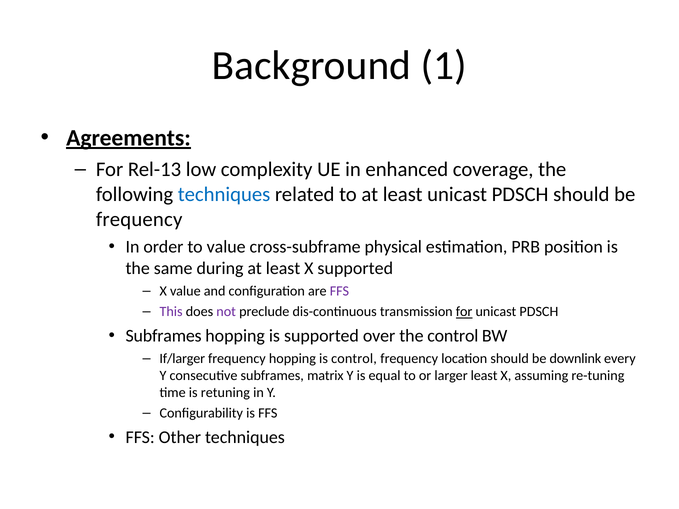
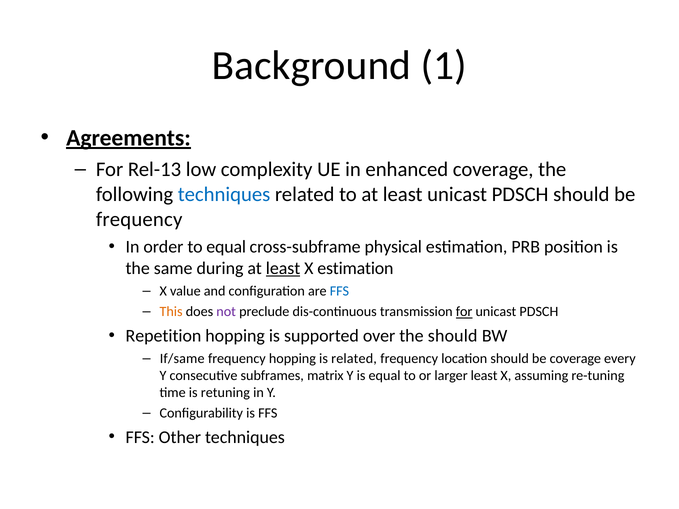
to value: value -> equal
least at (283, 268) underline: none -> present
X supported: supported -> estimation
FFS at (339, 291) colour: purple -> blue
This colour: purple -> orange
Subframes at (164, 336): Subframes -> Repetition
the control: control -> should
If/larger: If/larger -> If/same
is control: control -> related
be downlink: downlink -> coverage
